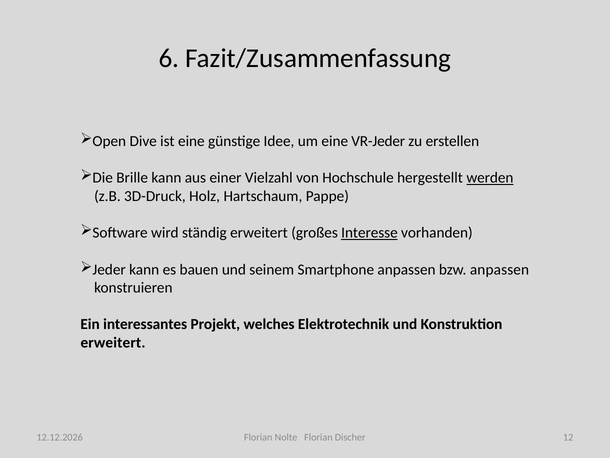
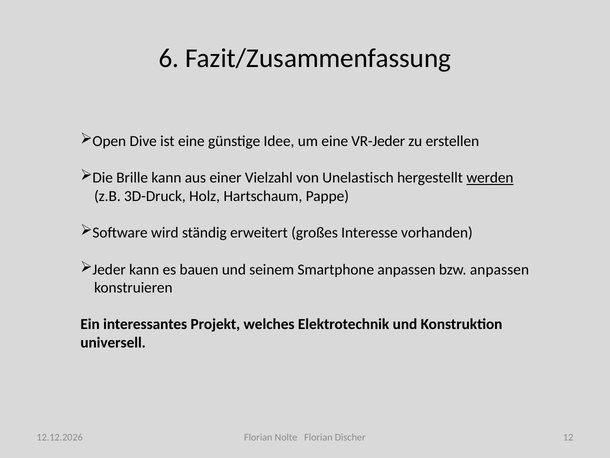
Hochschule: Hochschule -> Unelastisch
Interesse underline: present -> none
erweitert at (113, 342): erweitert -> universell
